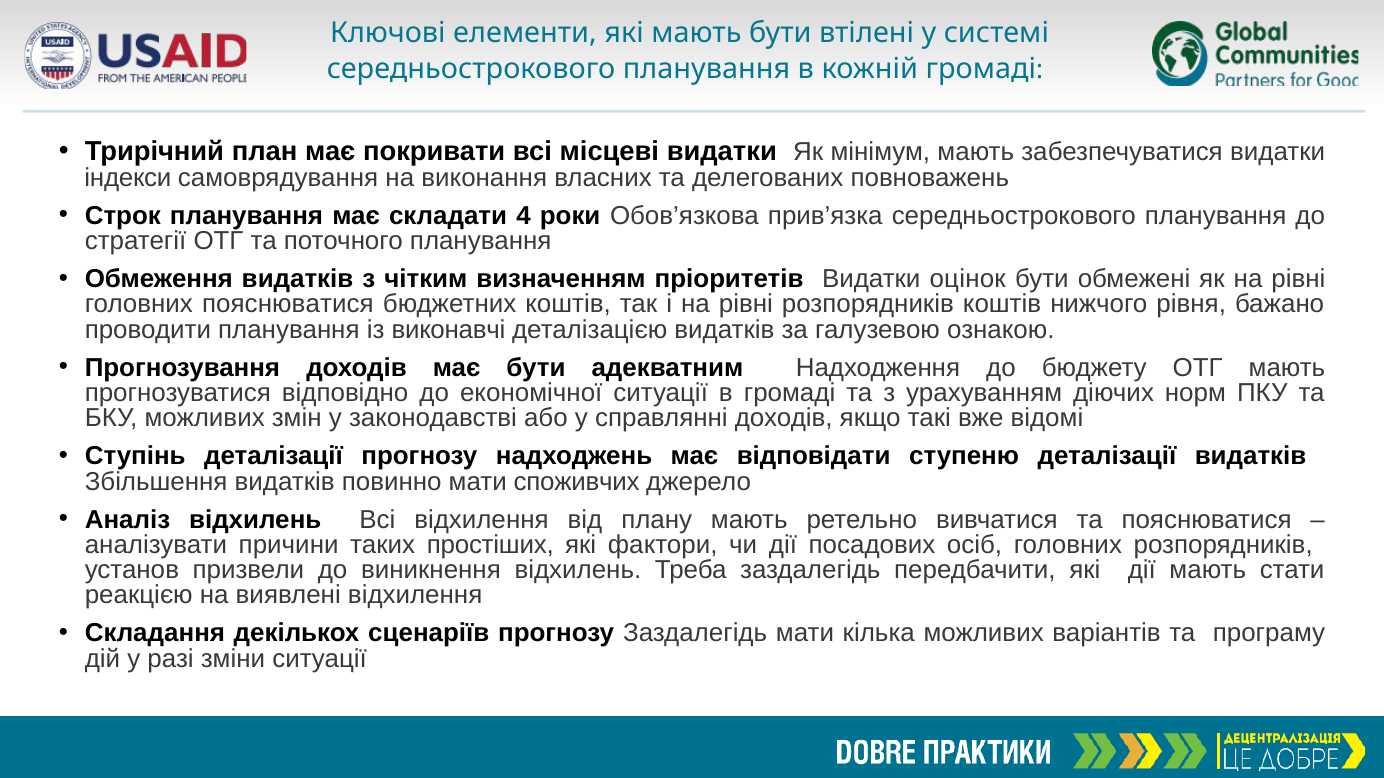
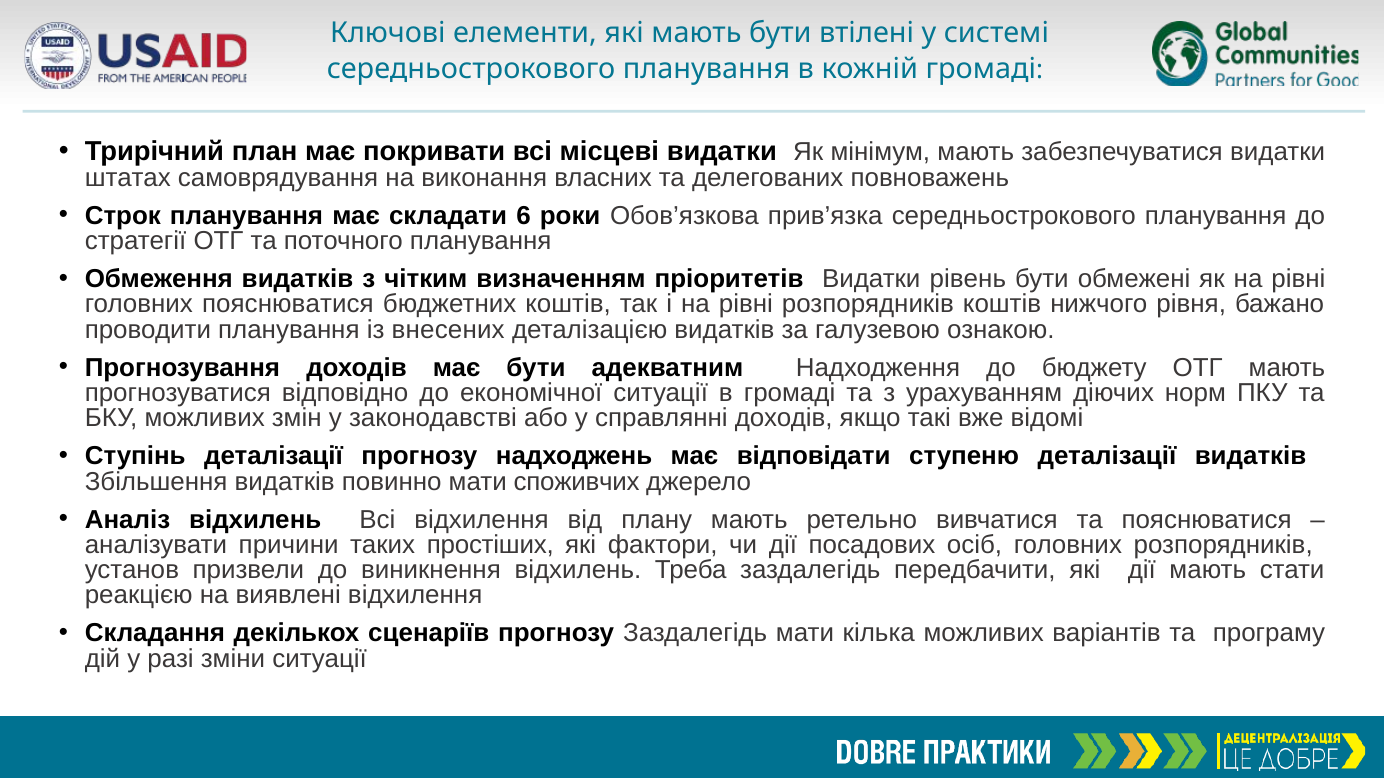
індекси: індекси -> штатах
4: 4 -> 6
оцінок: оцінок -> рівень
виконавчі: виконавчі -> внесених
